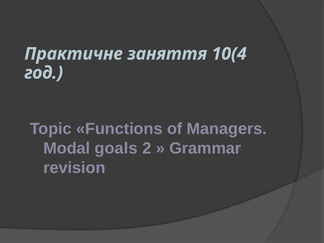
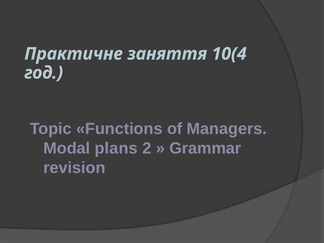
goals: goals -> plans
